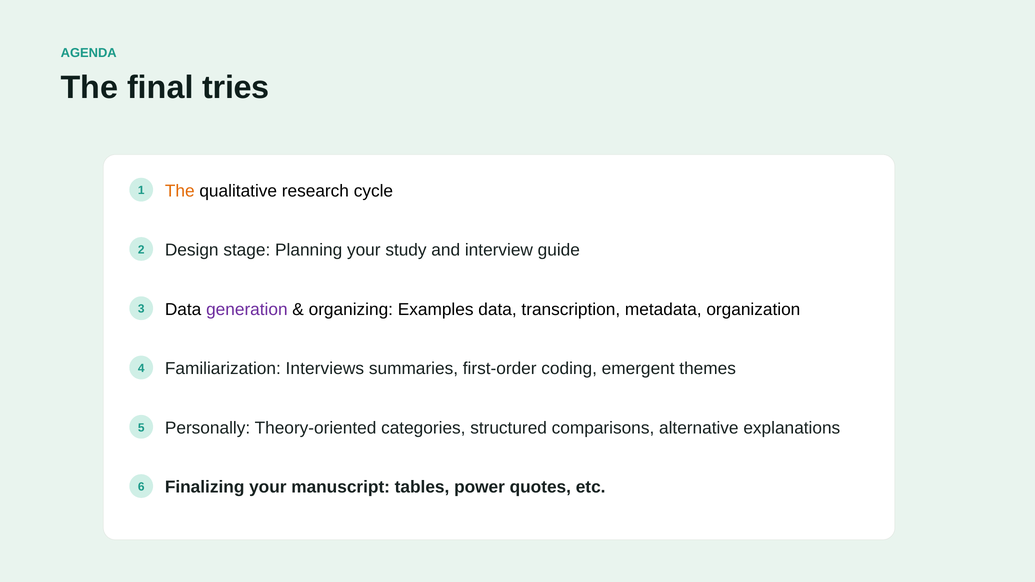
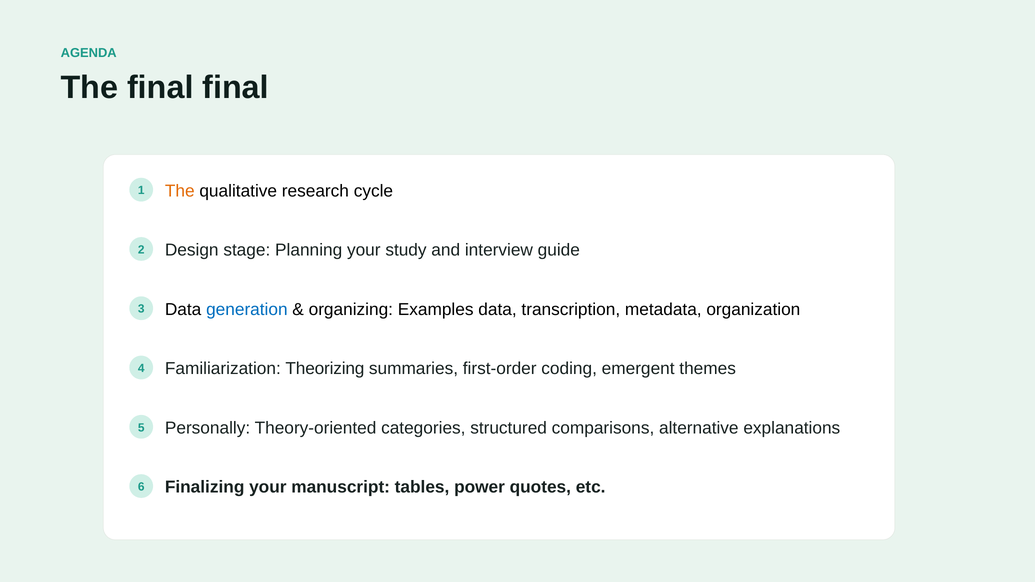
final tries: tries -> final
generation colour: purple -> blue
Interviews: Interviews -> Theorizing
